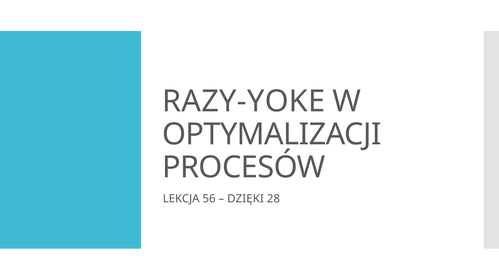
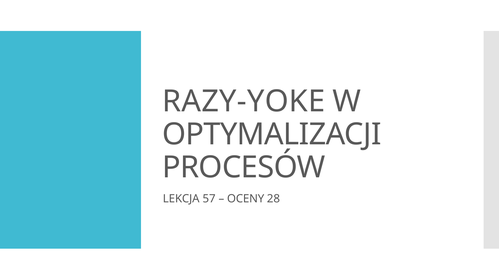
56: 56 -> 57
DZIĘKI: DZIĘKI -> OCENY
